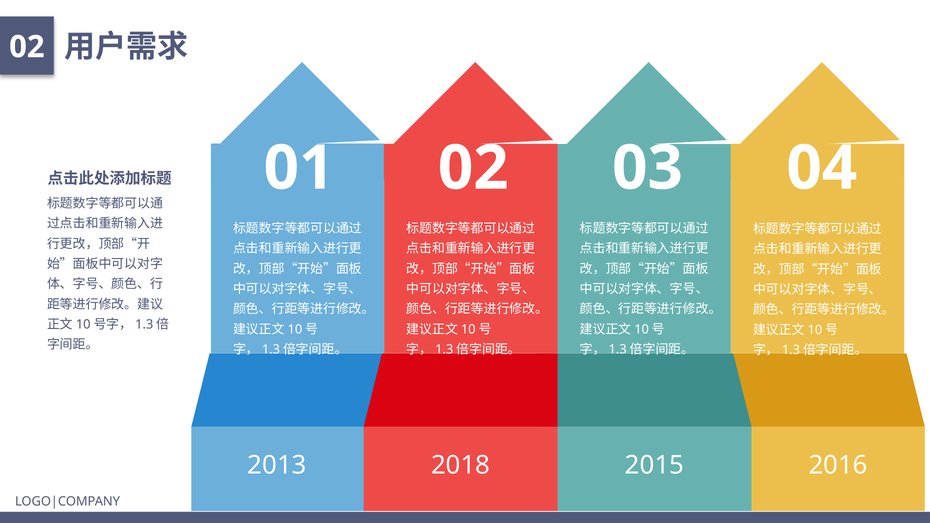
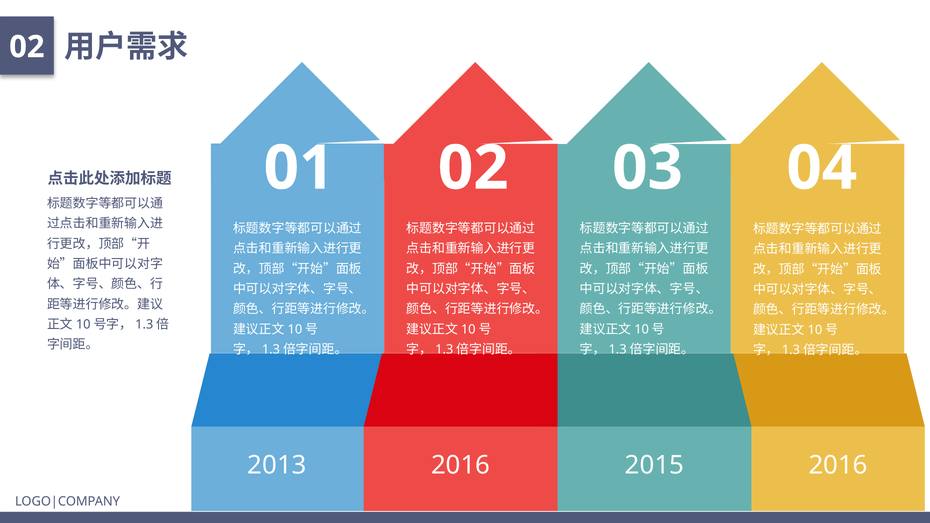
2013 2018: 2018 -> 2016
